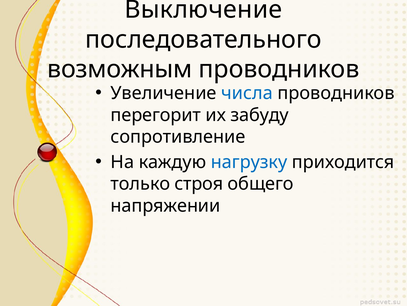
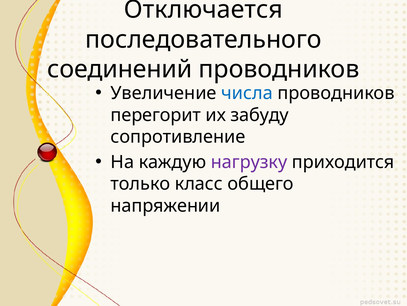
Выключение: Выключение -> Отключается
возможным: возможным -> соединений
нагрузку colour: blue -> purple
строя: строя -> класс
